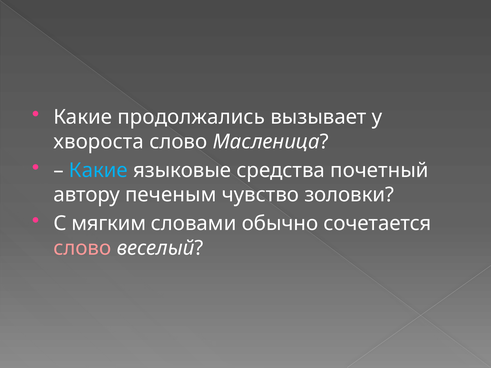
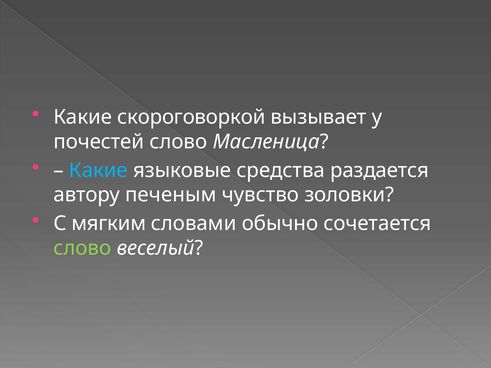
продолжались: продолжались -> скороговоркой
хвороста: хвороста -> почестей
почетный: почетный -> раздается
слово at (82, 248) colour: pink -> light green
